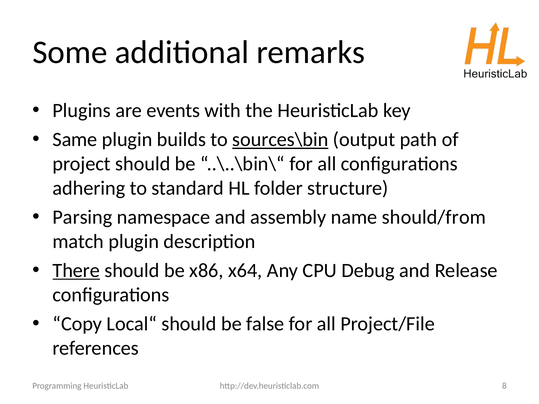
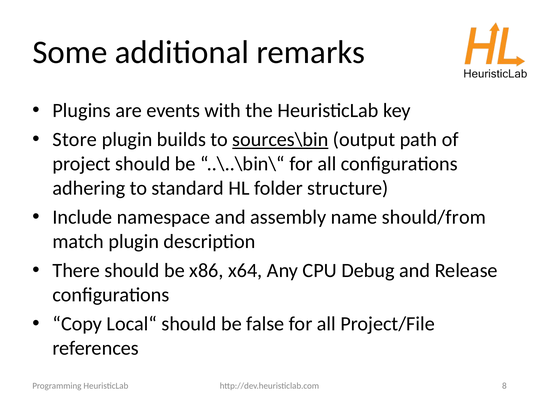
Same: Same -> Store
Parsing: Parsing -> Include
There underline: present -> none
